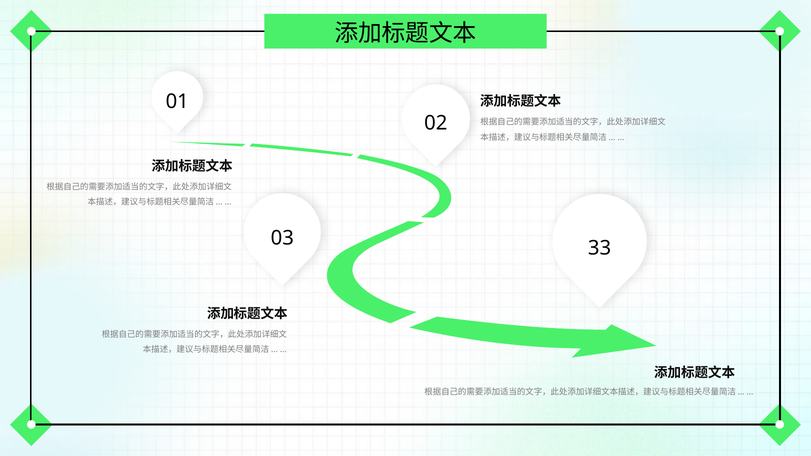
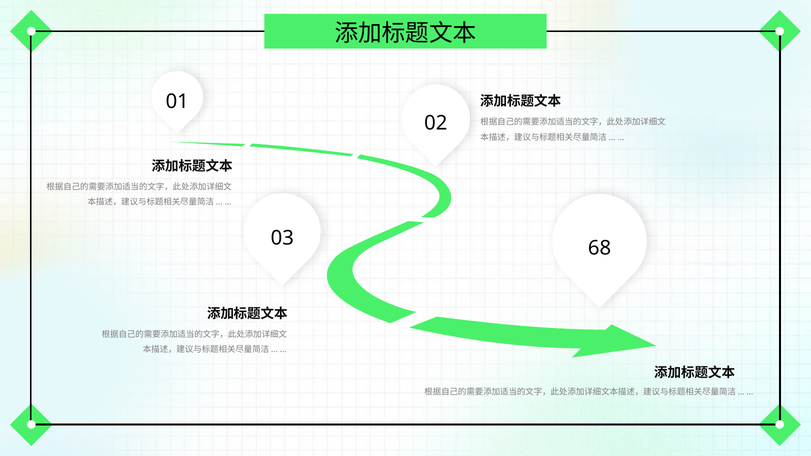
33: 33 -> 68
